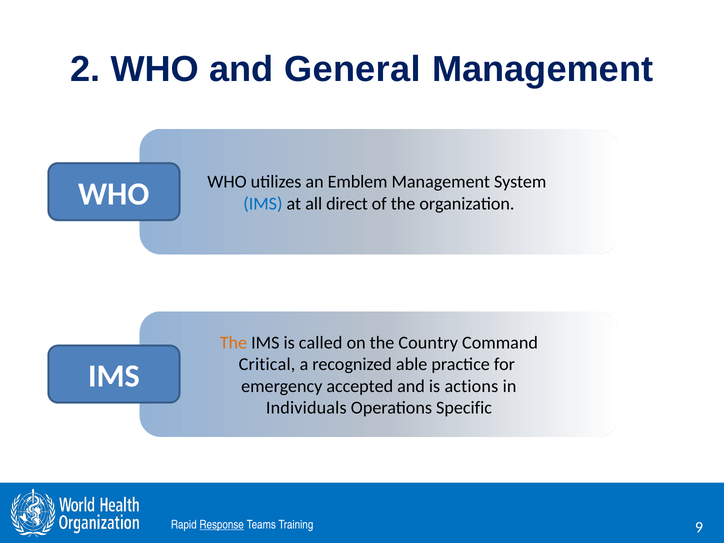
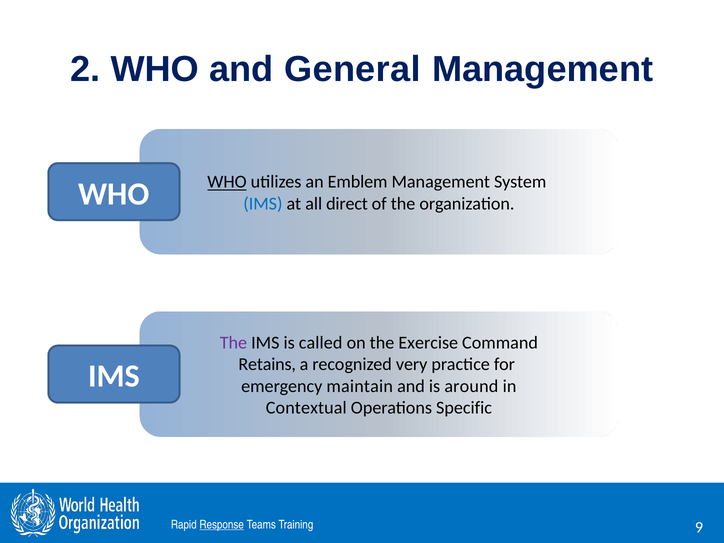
WHO at (227, 182) underline: none -> present
The at (233, 343) colour: orange -> purple
Country: Country -> Exercise
Critical: Critical -> Retains
able: able -> very
accepted: accepted -> maintain
actions: actions -> around
Individuals: Individuals -> Contextual
